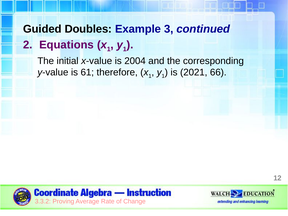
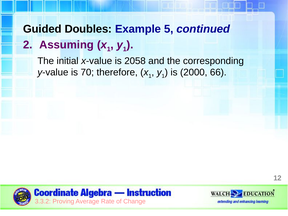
3: 3 -> 5
Equations: Equations -> Assuming
2004: 2004 -> 2058
61: 61 -> 70
2021: 2021 -> 2000
